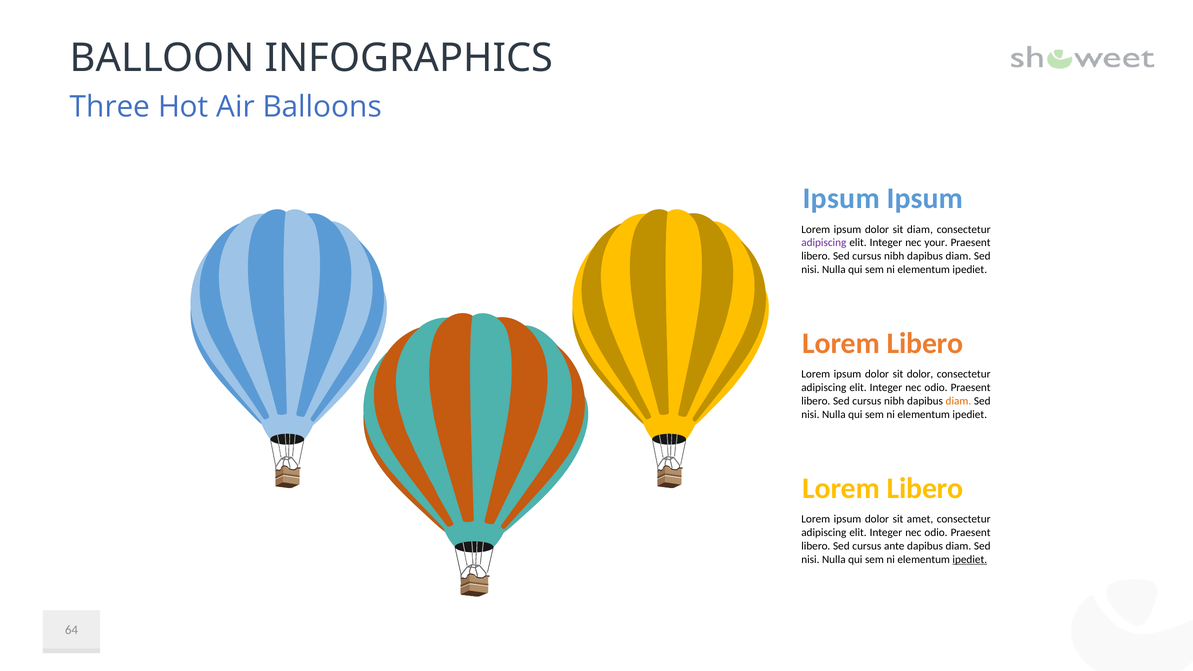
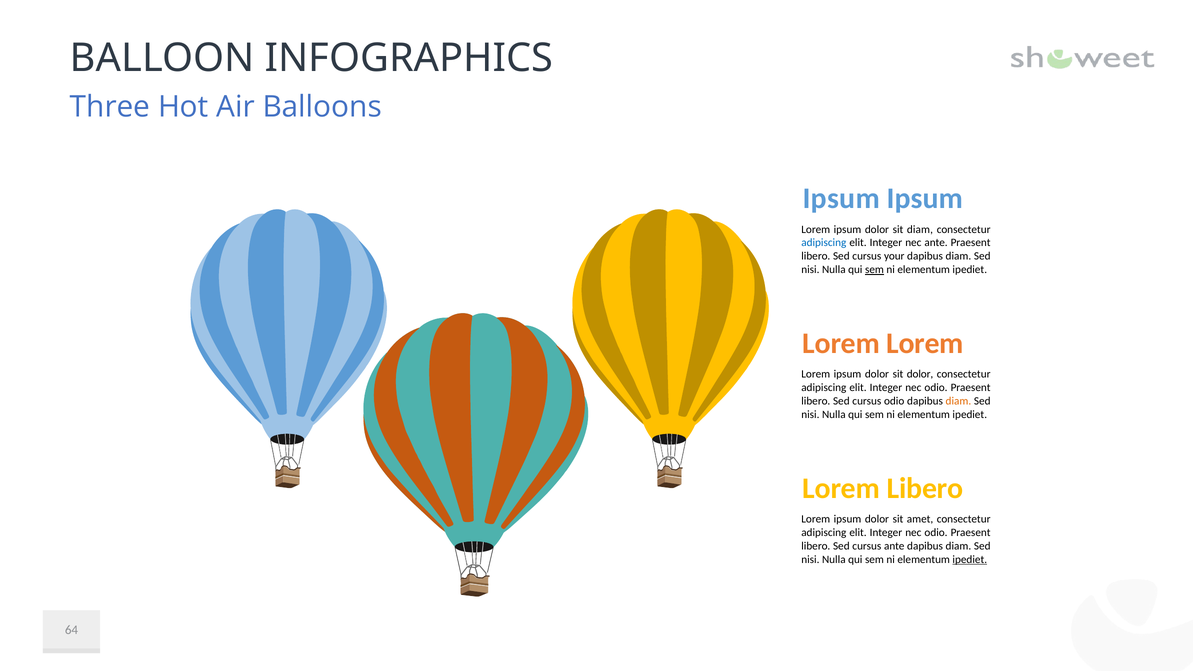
adipiscing at (824, 243) colour: purple -> blue
nec your: your -> ante
nibh at (894, 256): nibh -> your
sem at (874, 270) underline: none -> present
Libero at (925, 343): Libero -> Lorem
nibh at (894, 401): nibh -> odio
